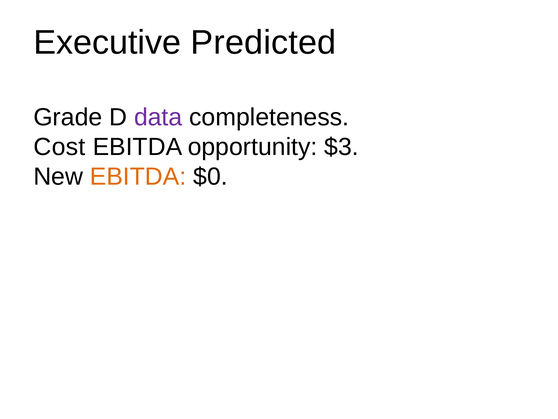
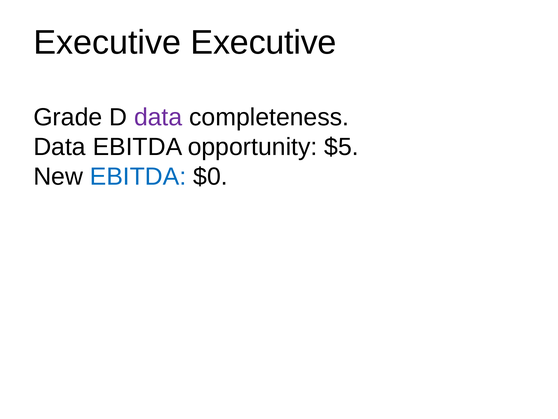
Executive Predicted: Predicted -> Executive
Cost at (59, 147): Cost -> Data
$3: $3 -> $5
EBITDA at (138, 177) colour: orange -> blue
